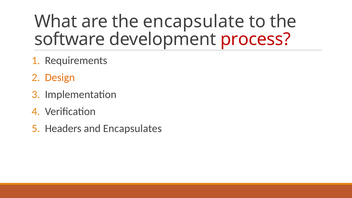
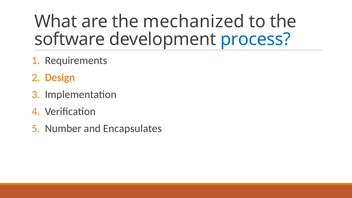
encapsulate: encapsulate -> mechanized
process colour: red -> blue
Headers: Headers -> Number
